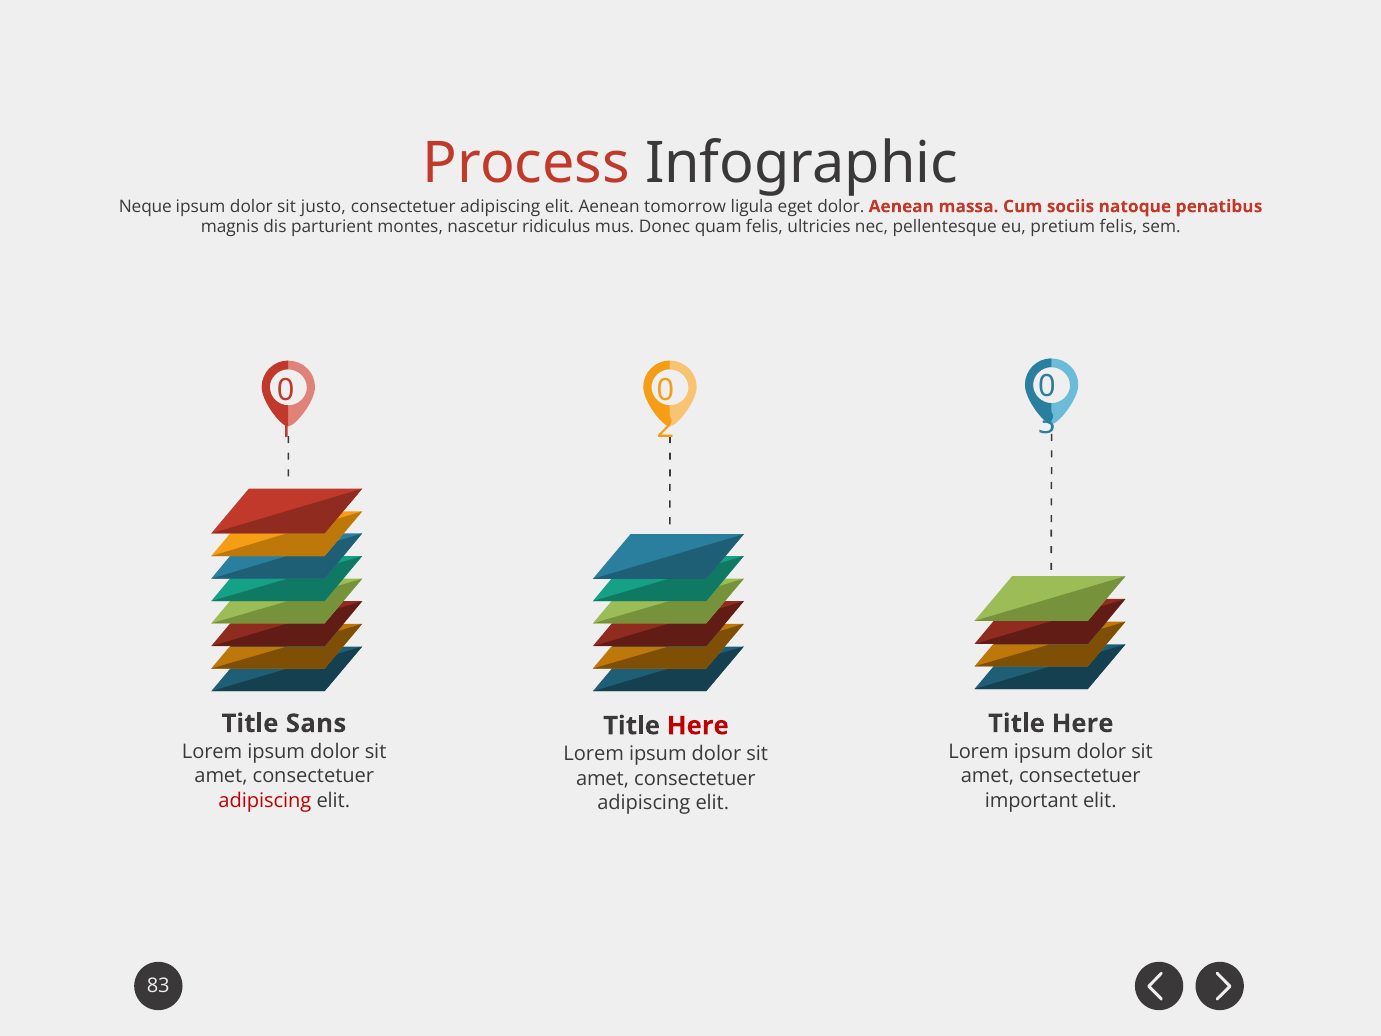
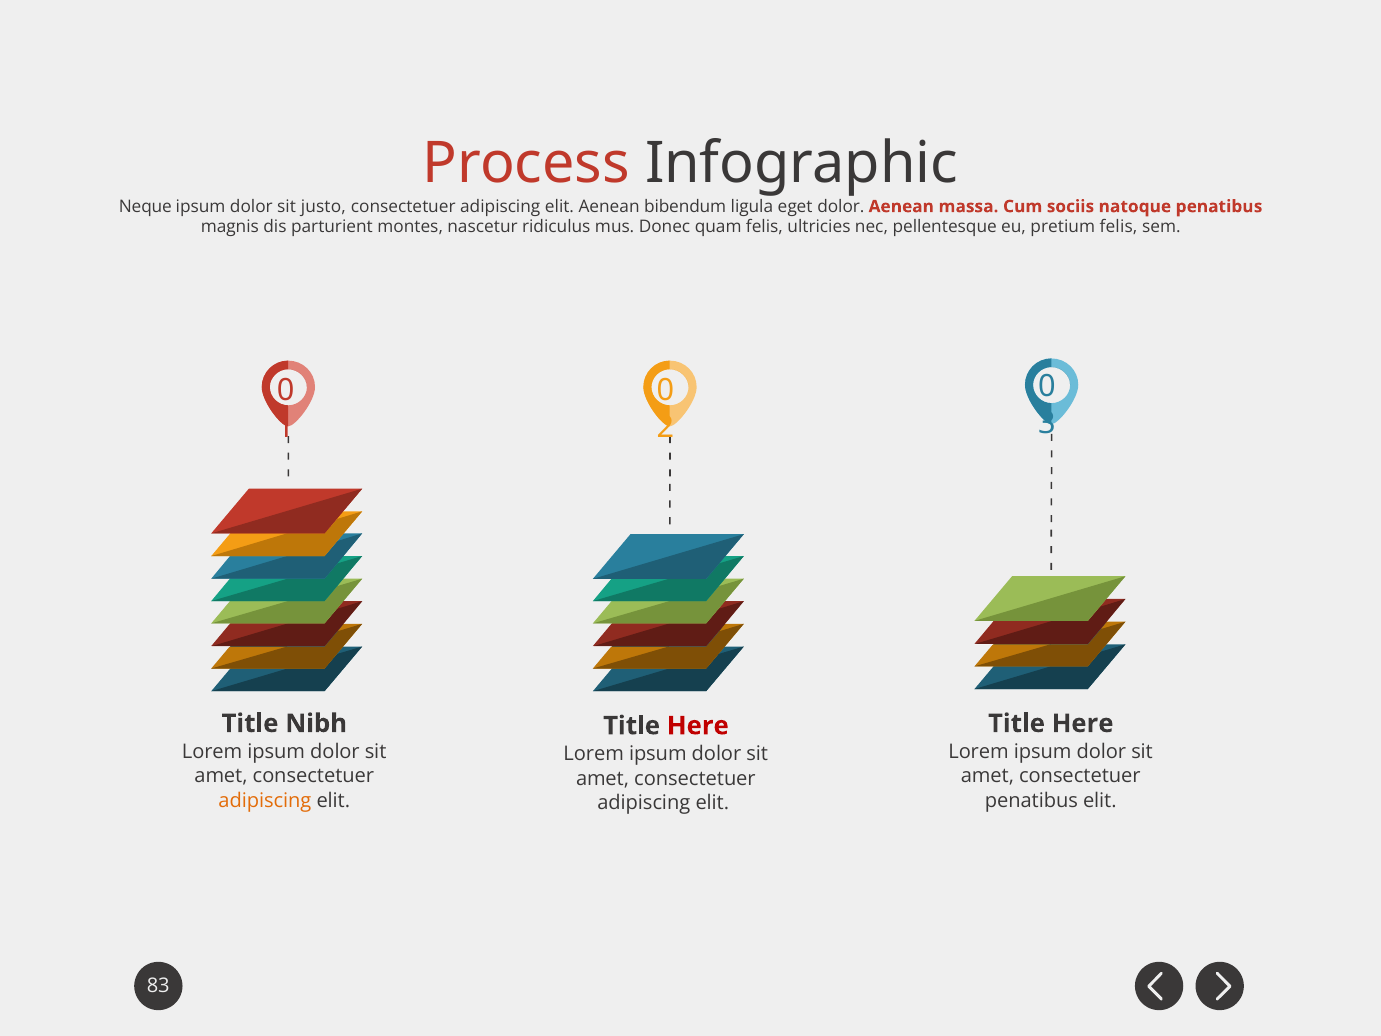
tomorrow: tomorrow -> bibendum
Sans: Sans -> Nibh
adipiscing at (265, 800) colour: red -> orange
important at (1031, 800): important -> penatibus
